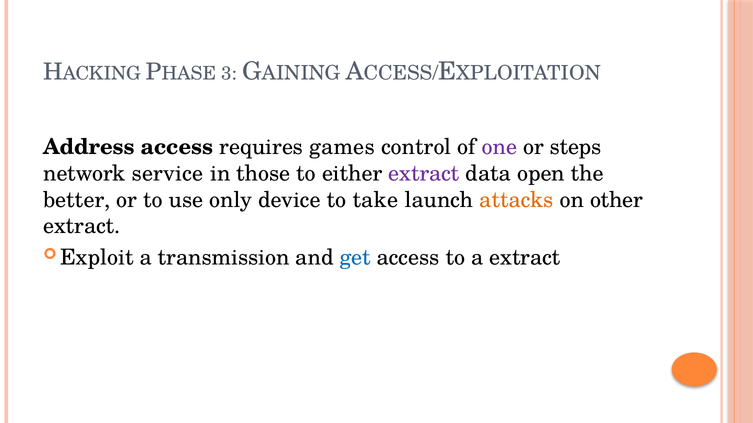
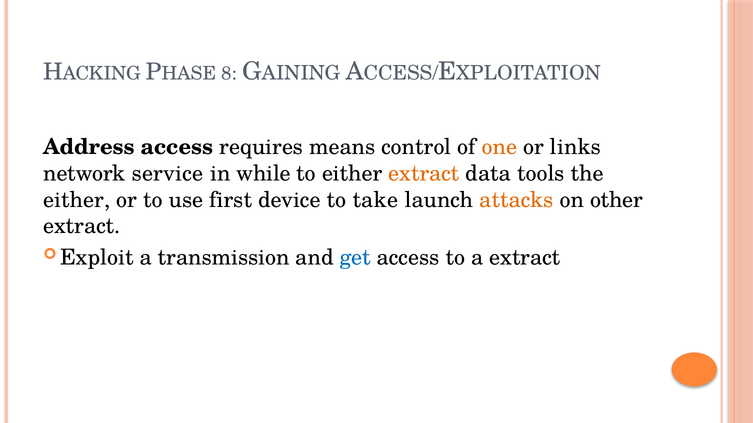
3: 3 -> 8
games: games -> means
one colour: purple -> orange
steps: steps -> links
those: those -> while
extract at (424, 174) colour: purple -> orange
open: open -> tools
better at (77, 200): better -> either
only: only -> first
